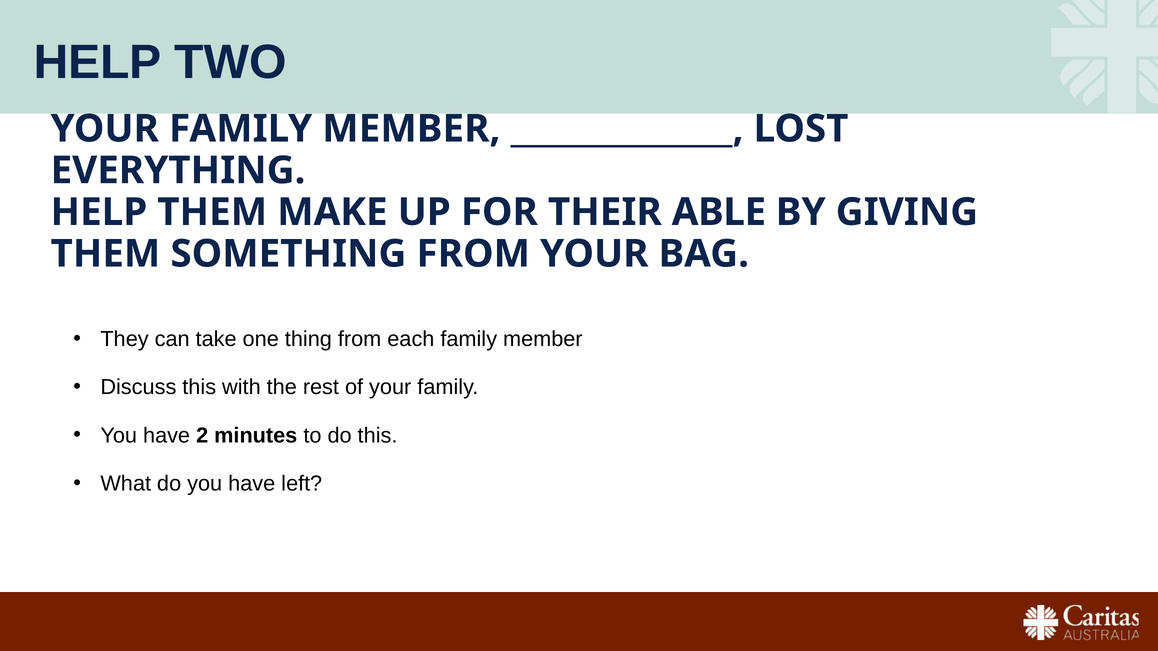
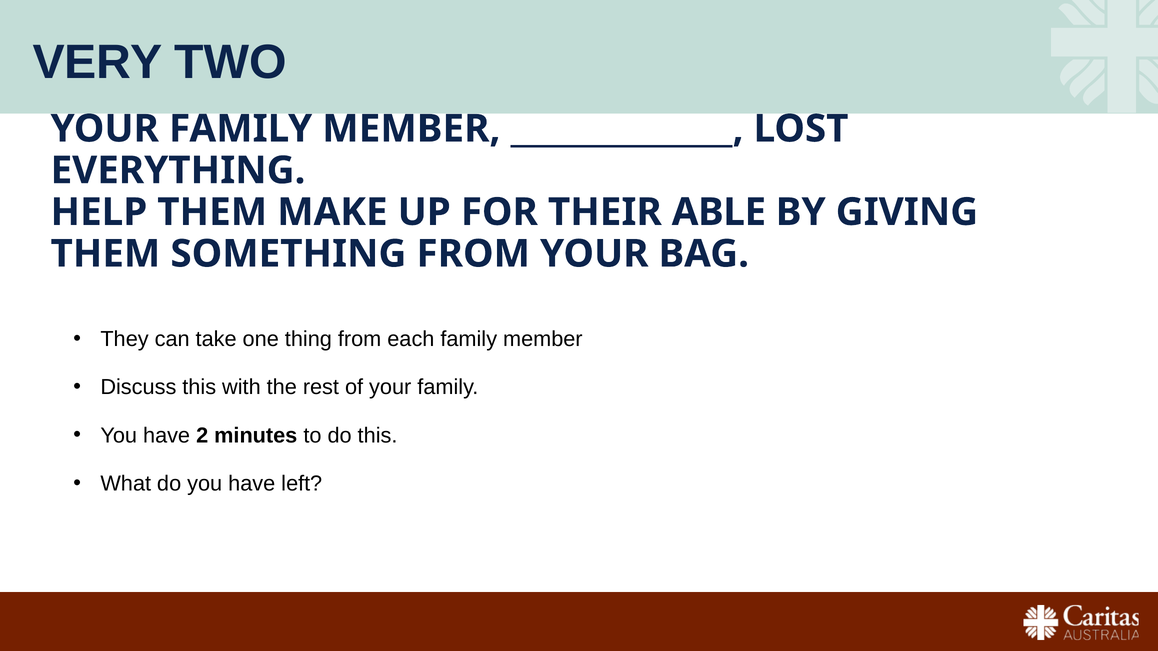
HELP at (97, 62): HELP -> VERY
